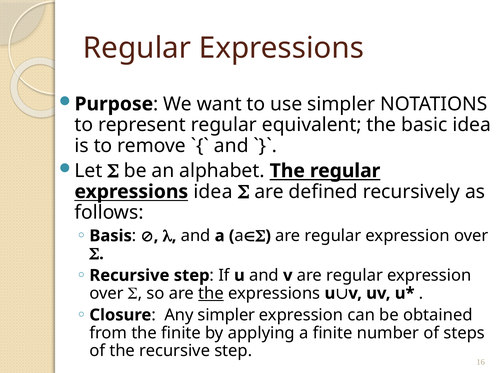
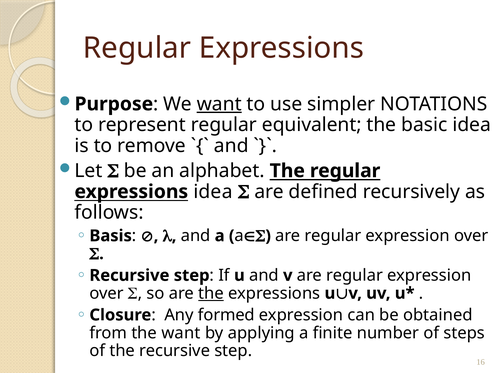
want at (219, 104) underline: none -> present
Any simpler: simpler -> formed
the finite: finite -> want
